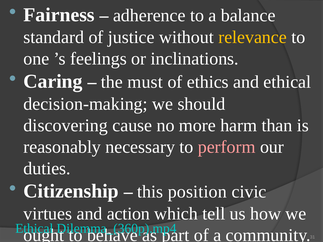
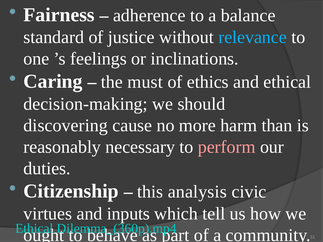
relevance colour: yellow -> light blue
position: position -> analysis
action: action -> inputs
